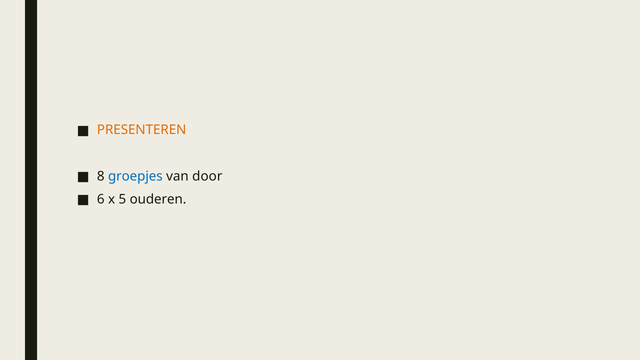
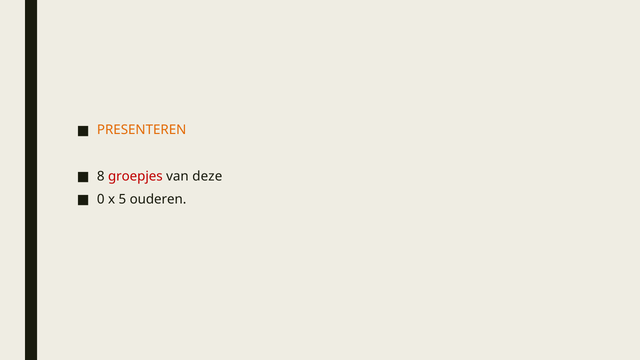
groepjes colour: blue -> red
door: door -> deze
6: 6 -> 0
